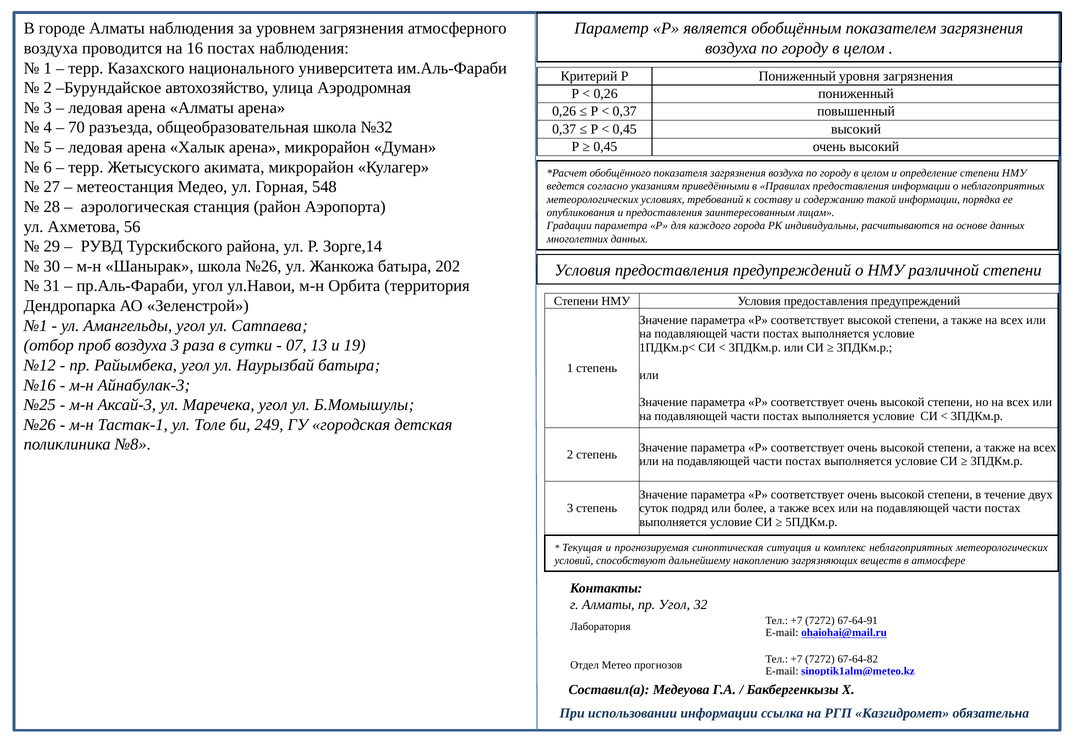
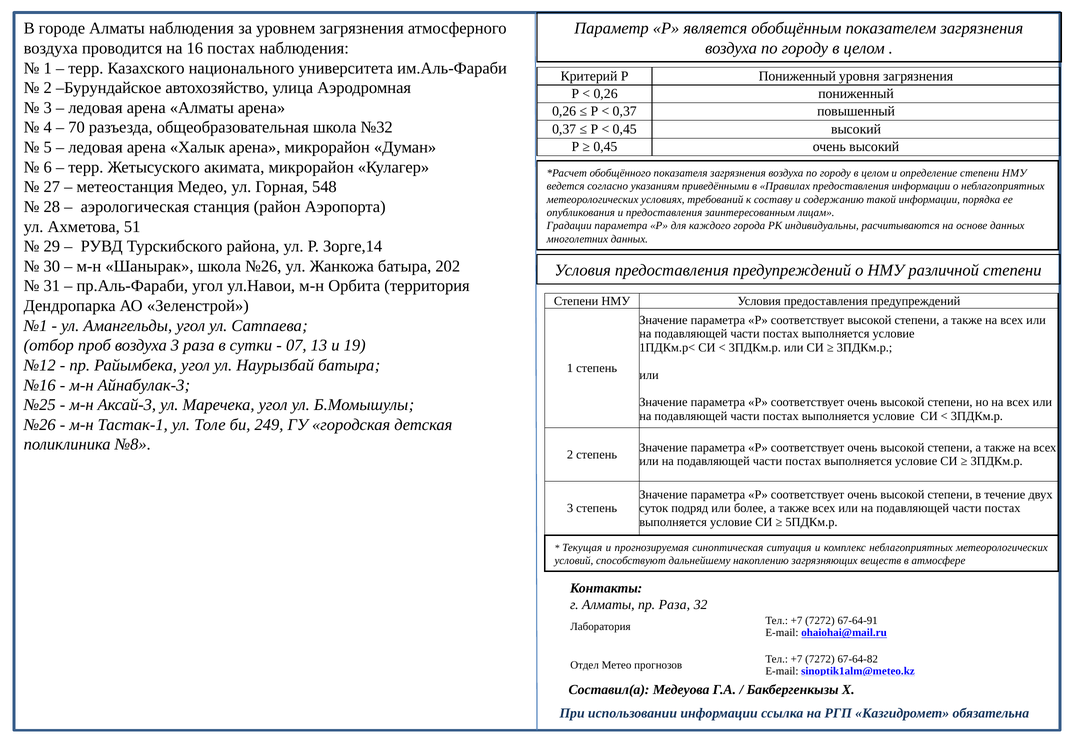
56: 56 -> 51
пр Угол: Угол -> Раза
